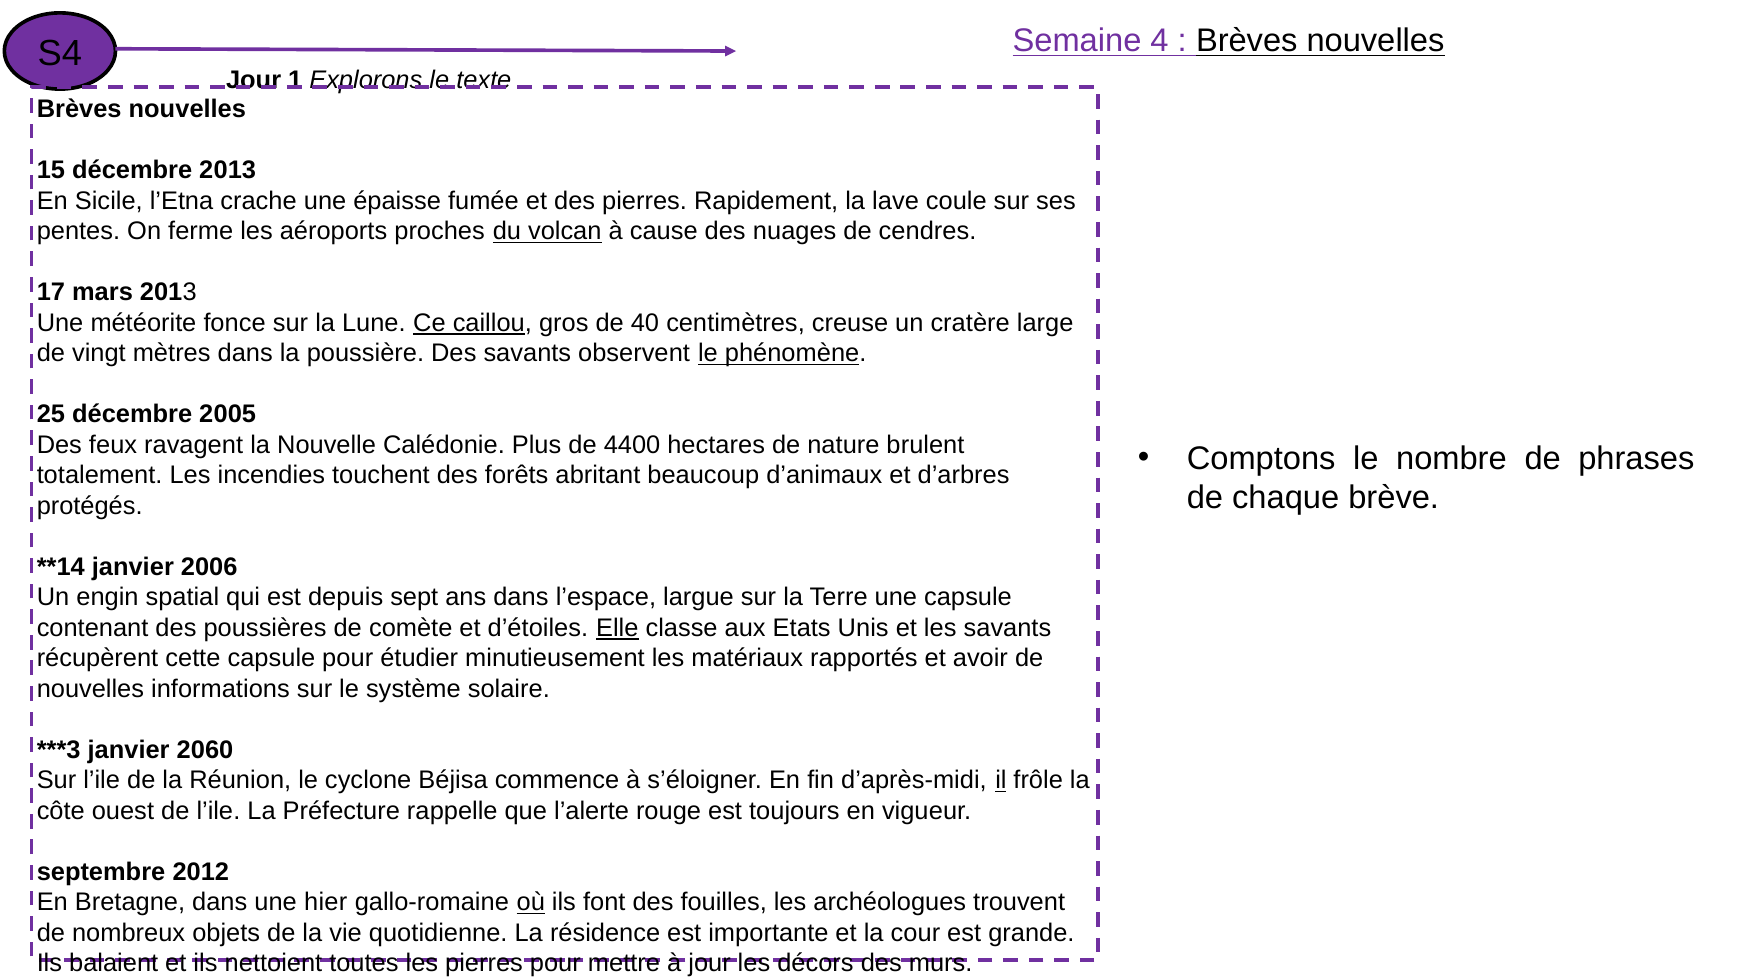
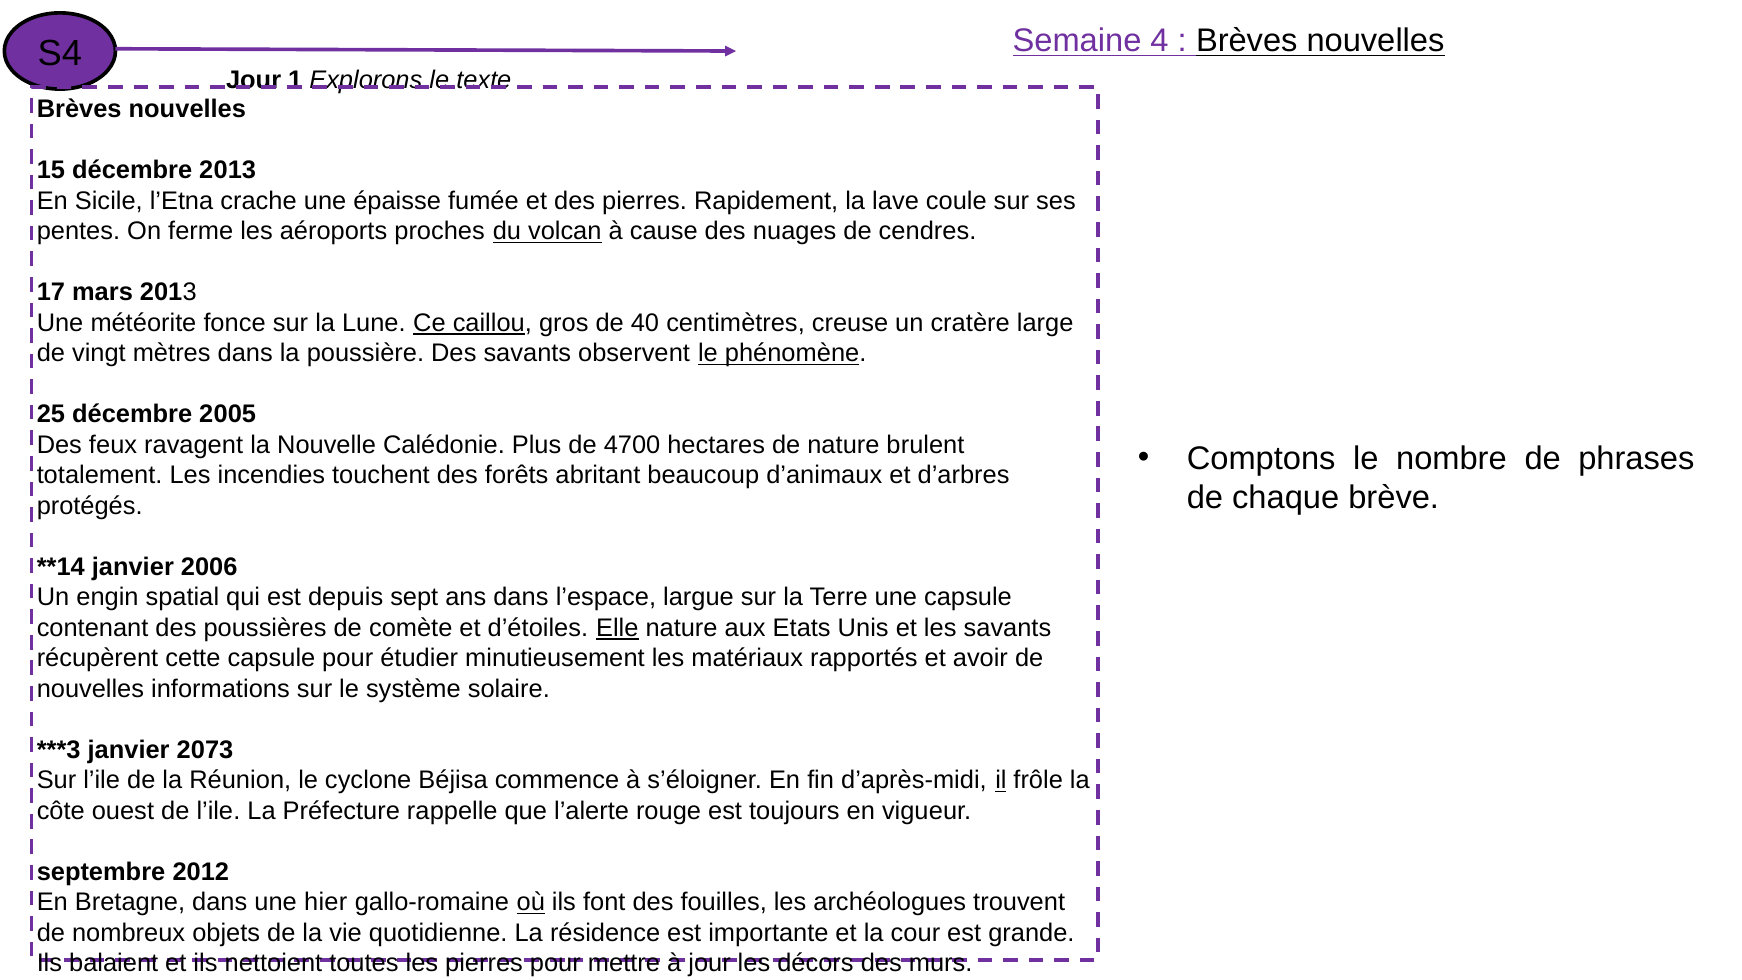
4400: 4400 -> 4700
Elle classe: classe -> nature
2060: 2060 -> 2073
